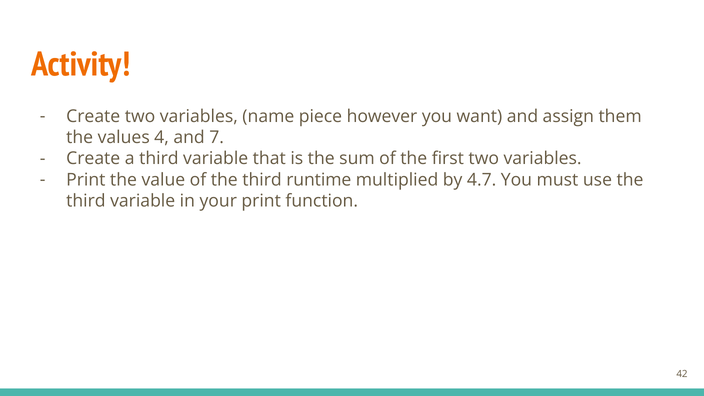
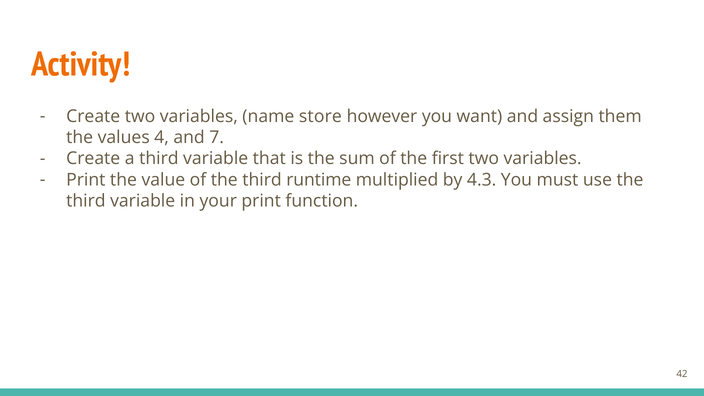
piece: piece -> store
4.7: 4.7 -> 4.3
